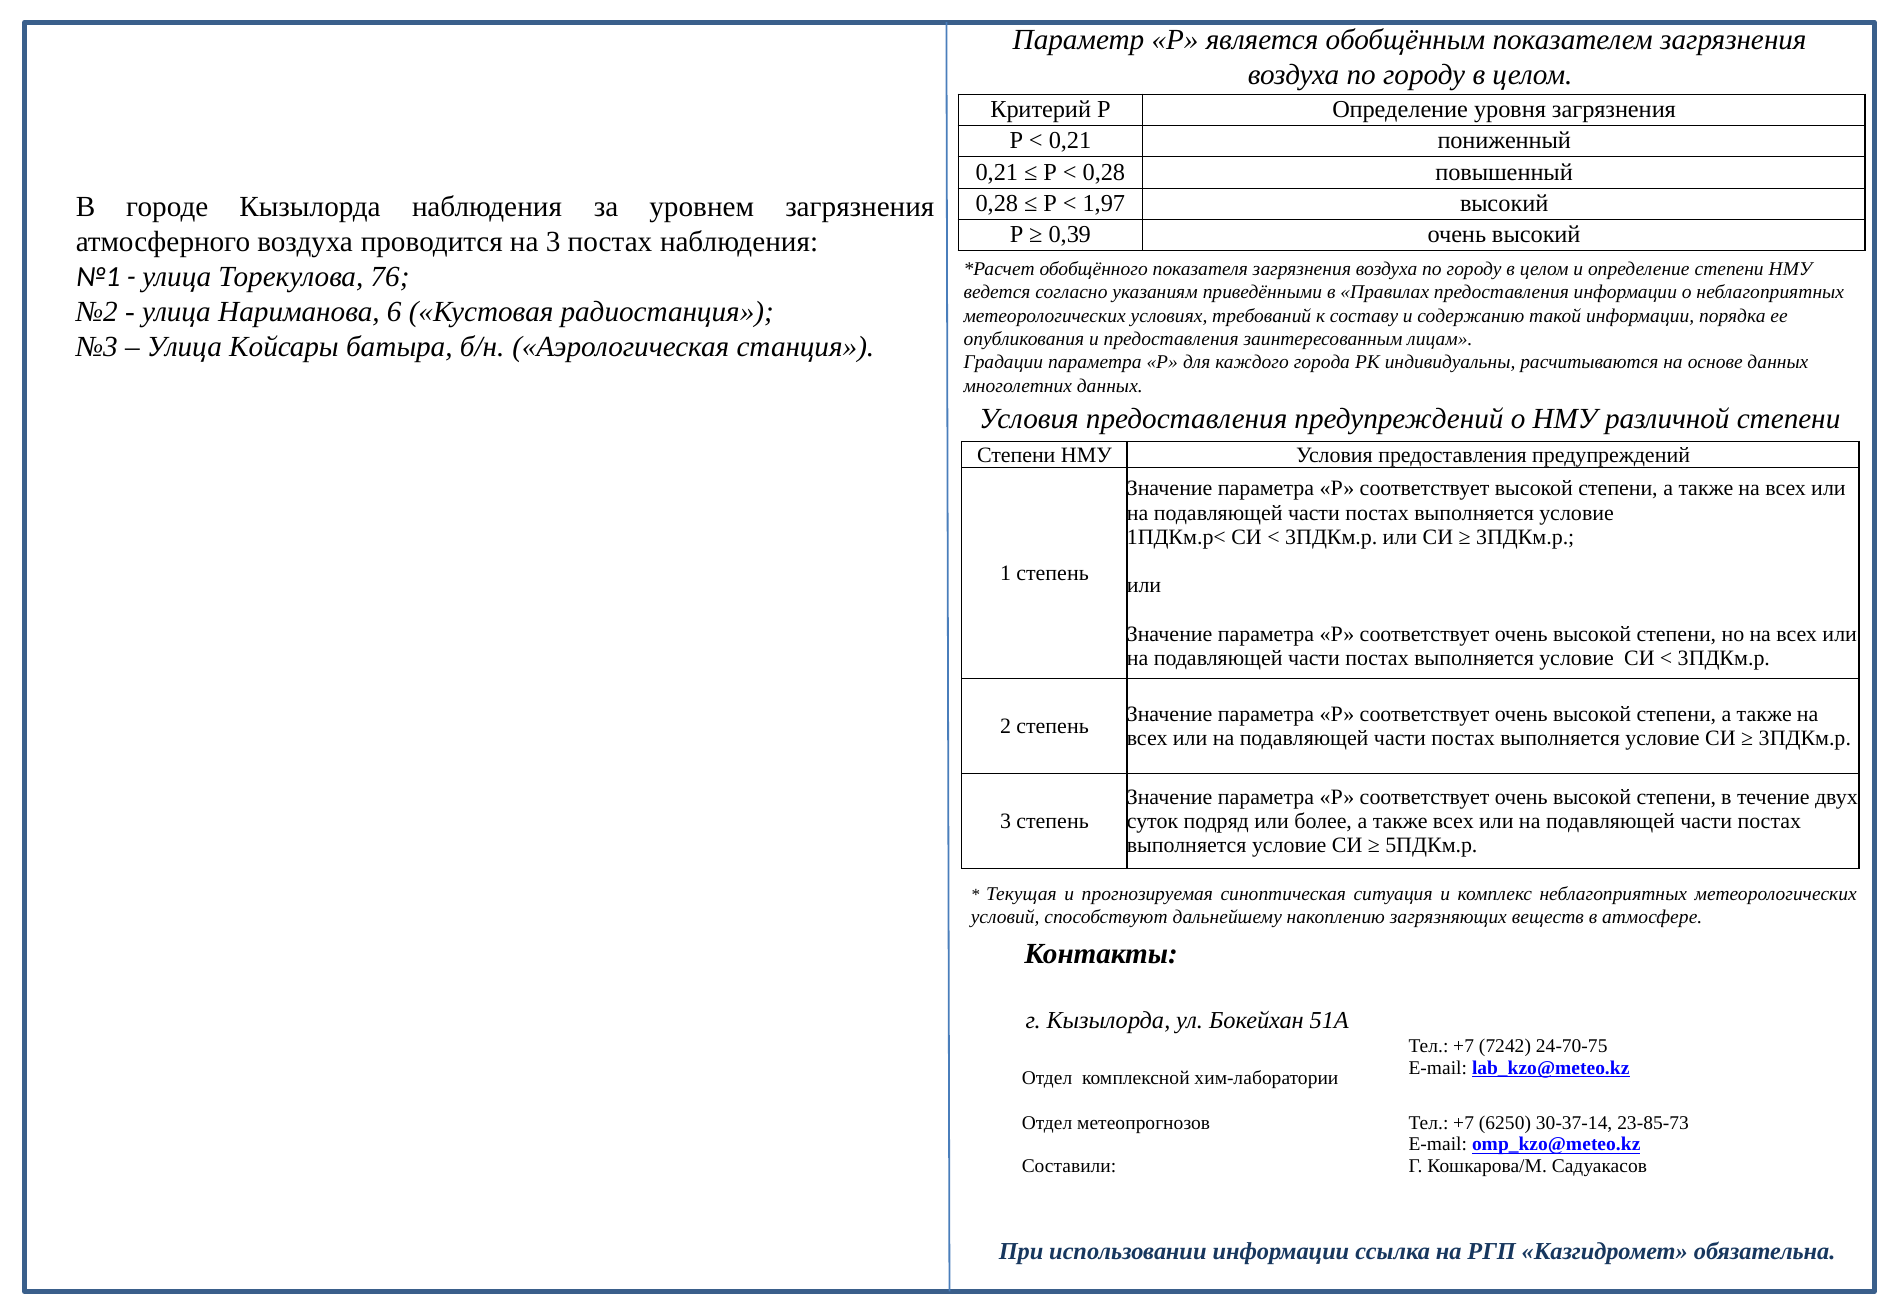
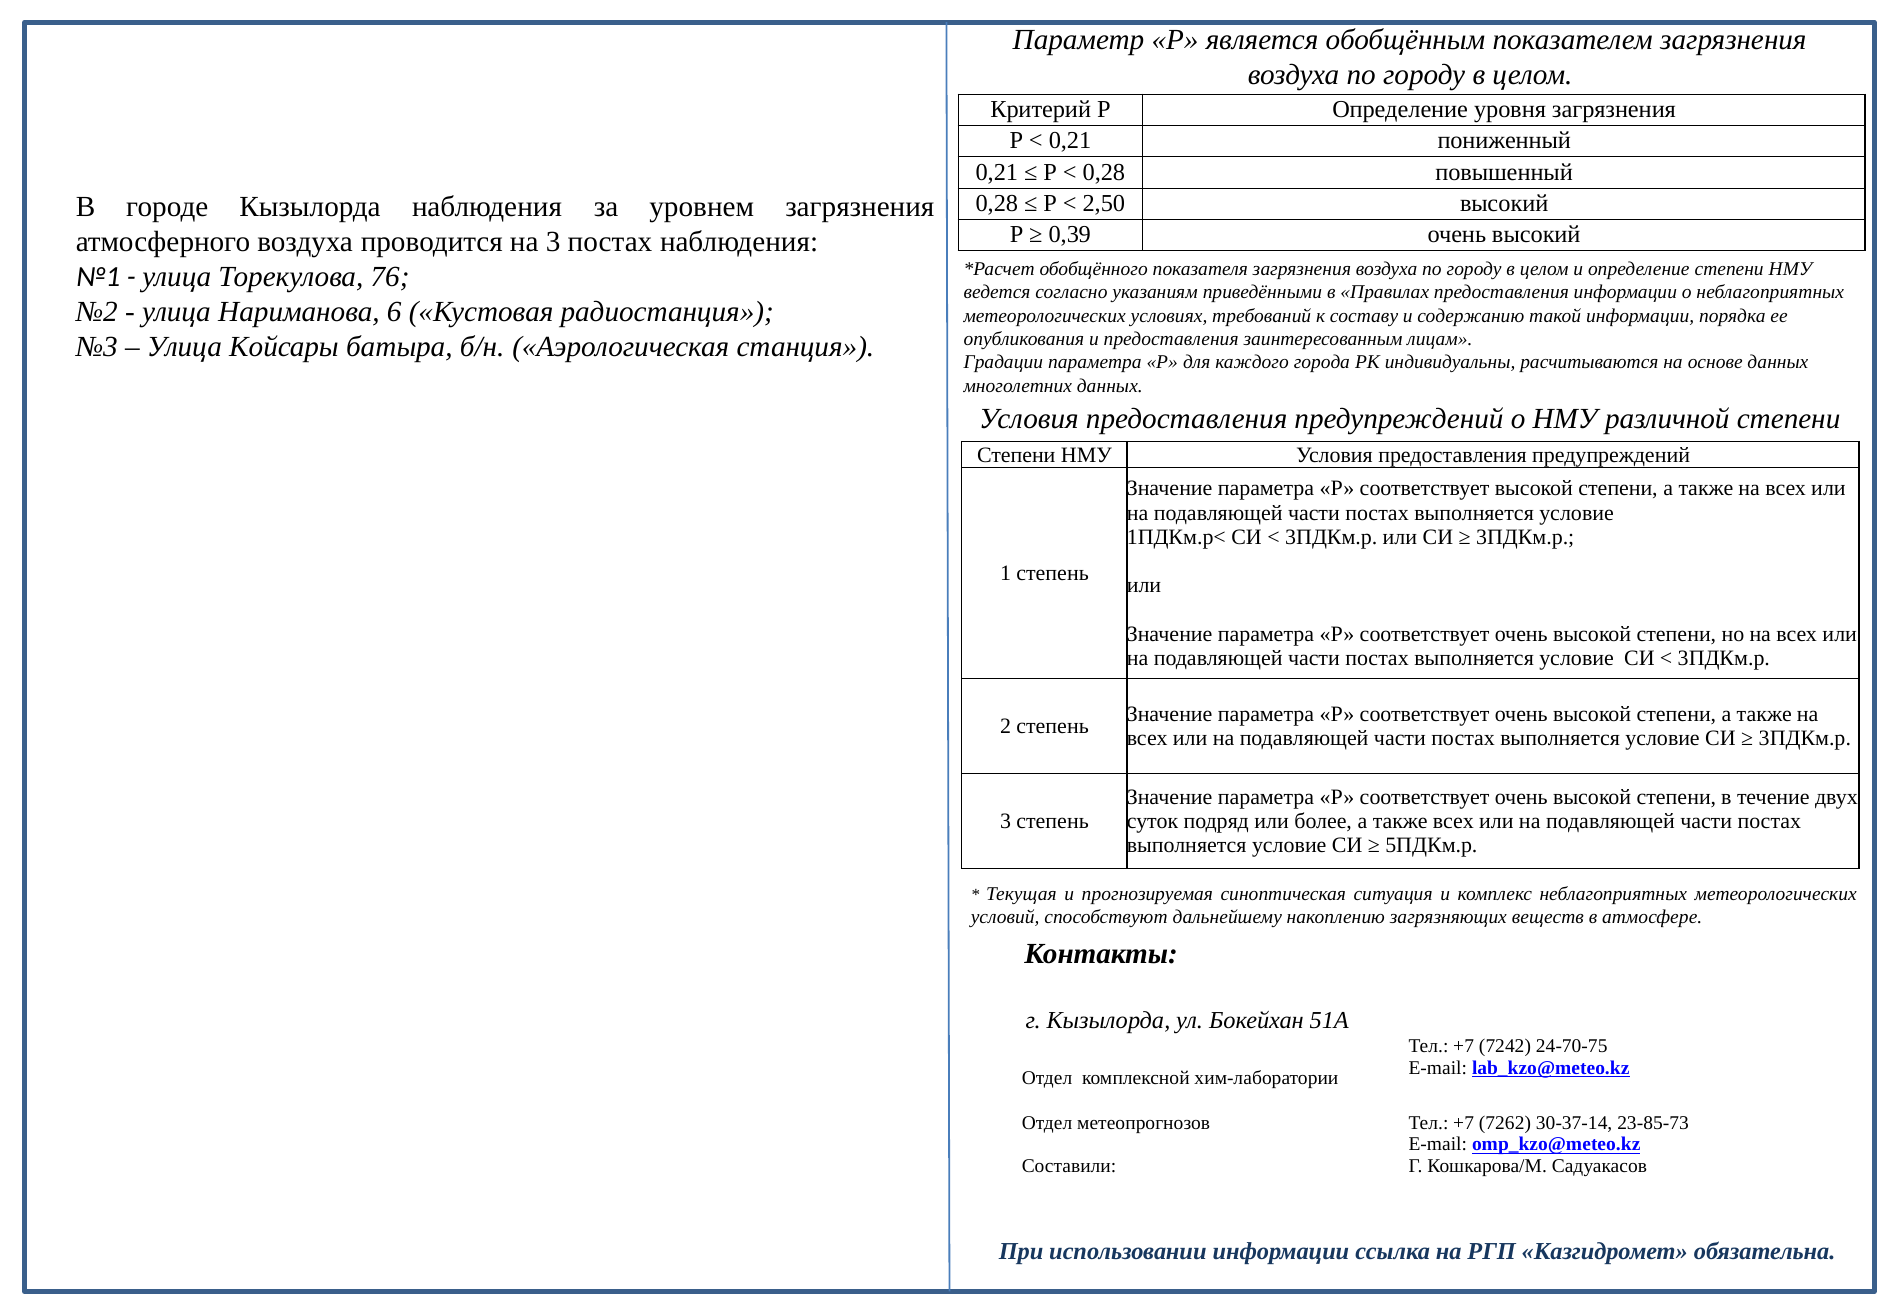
1,97: 1,97 -> 2,50
6250: 6250 -> 7262
